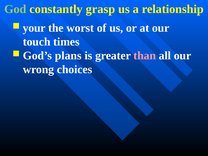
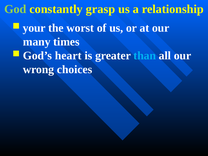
touch: touch -> many
plans: plans -> heart
than colour: pink -> light blue
